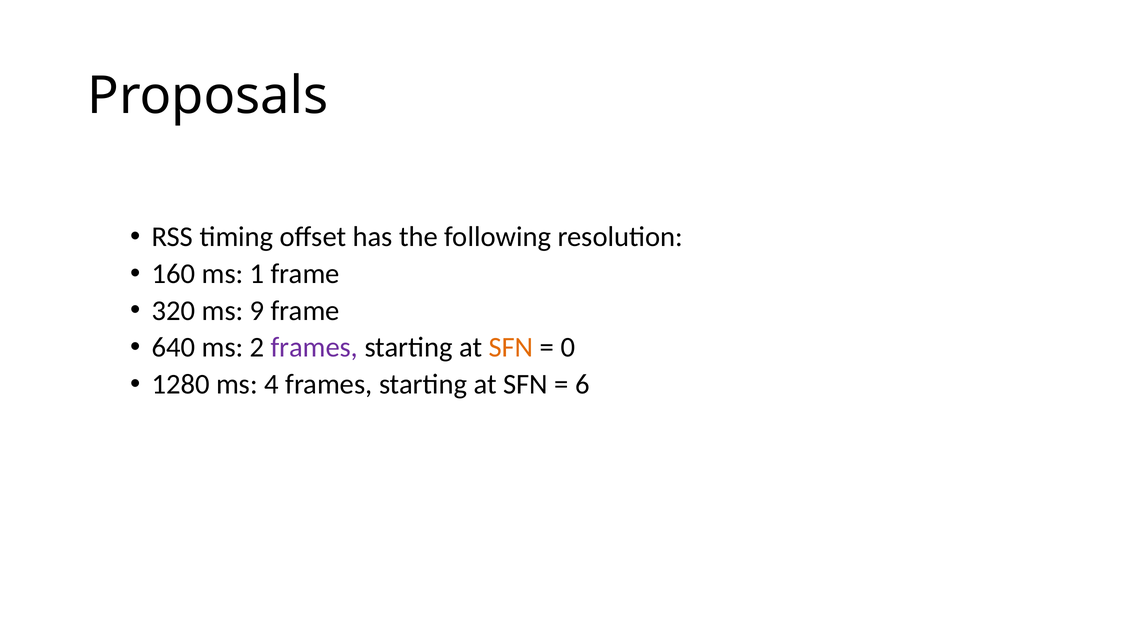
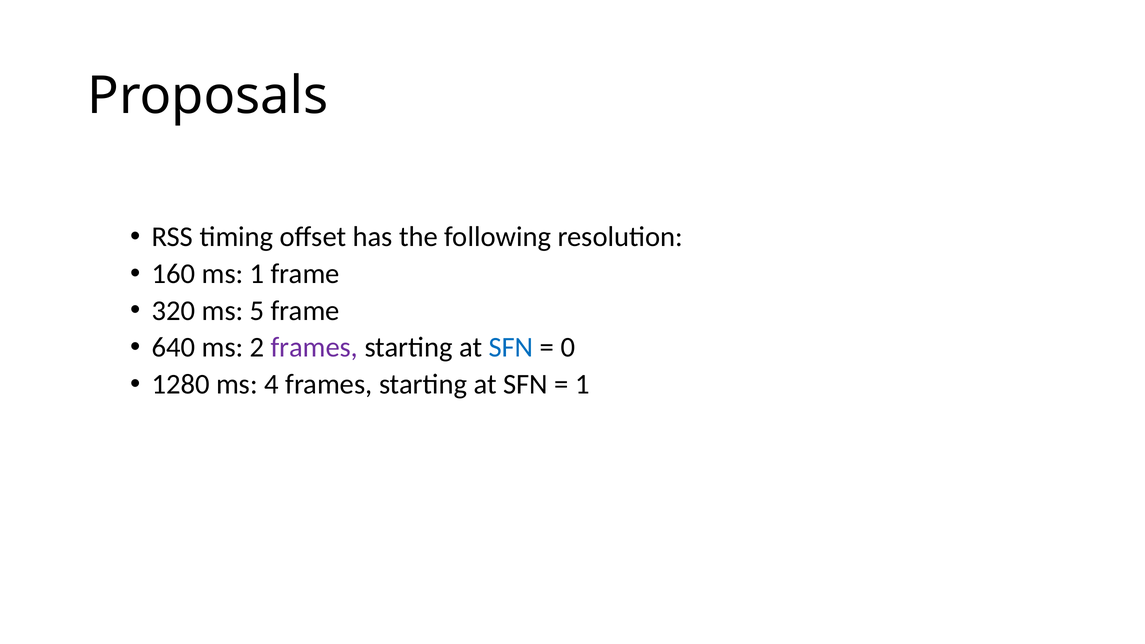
9: 9 -> 5
SFN at (511, 348) colour: orange -> blue
6 at (582, 384): 6 -> 1
